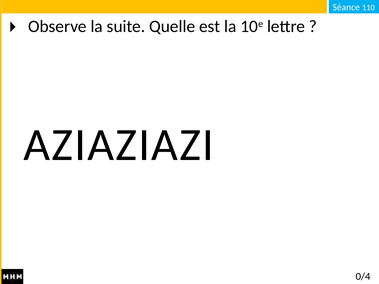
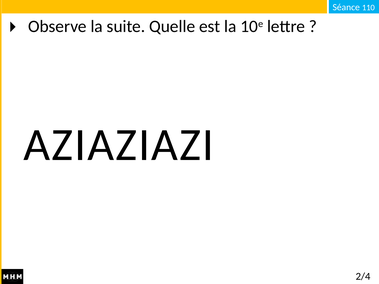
0/4: 0/4 -> 2/4
